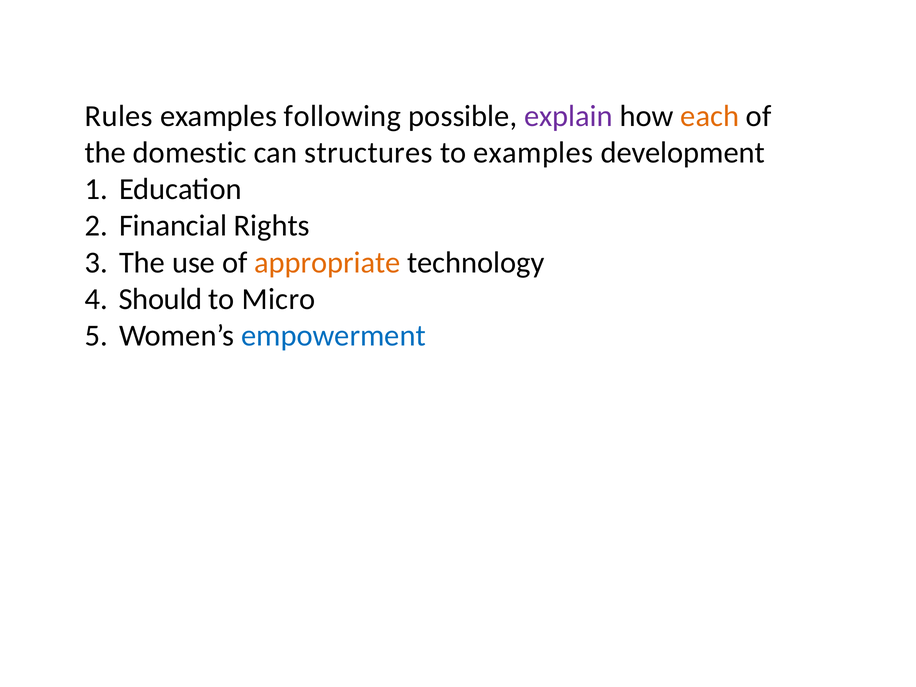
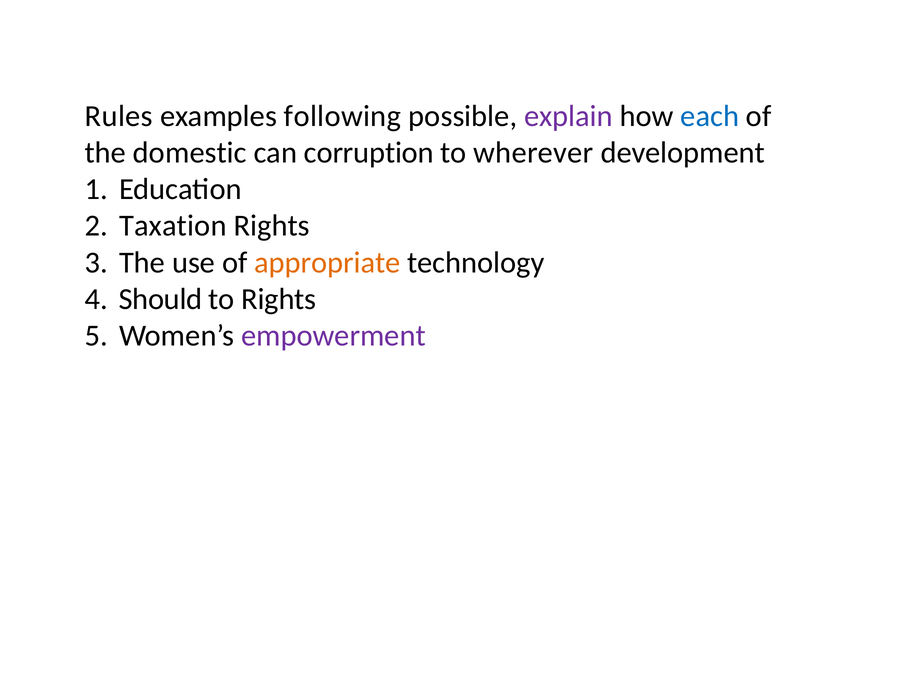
each colour: orange -> blue
structures: structures -> corruption
to examples: examples -> wherever
Financial: Financial -> Taxation
to Micro: Micro -> Rights
empowerment colour: blue -> purple
